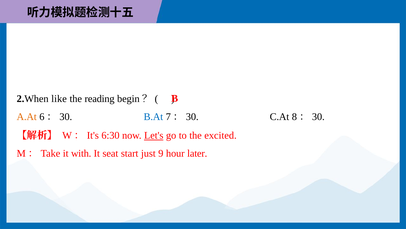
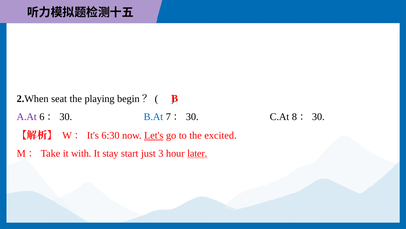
like: like -> seat
reading: reading -> playing
A.At colour: orange -> purple
seat: seat -> stay
9: 9 -> 3
later underline: none -> present
